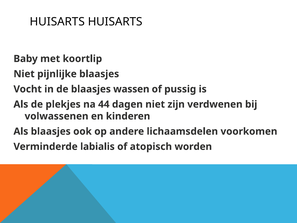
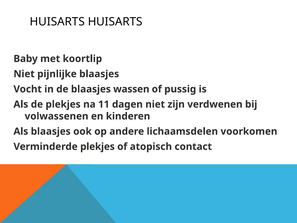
44: 44 -> 11
Verminderde labialis: labialis -> plekjes
worden: worden -> contact
